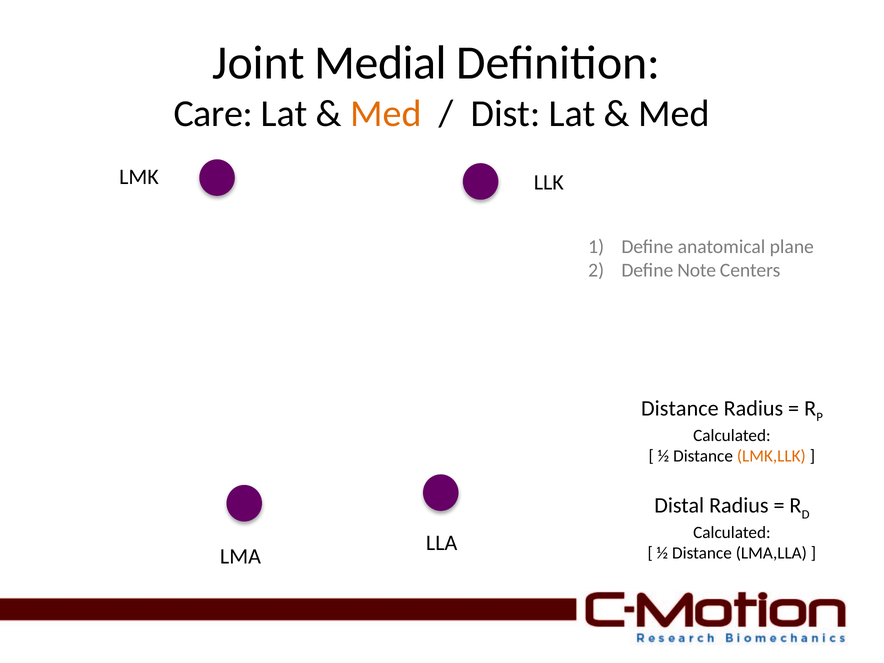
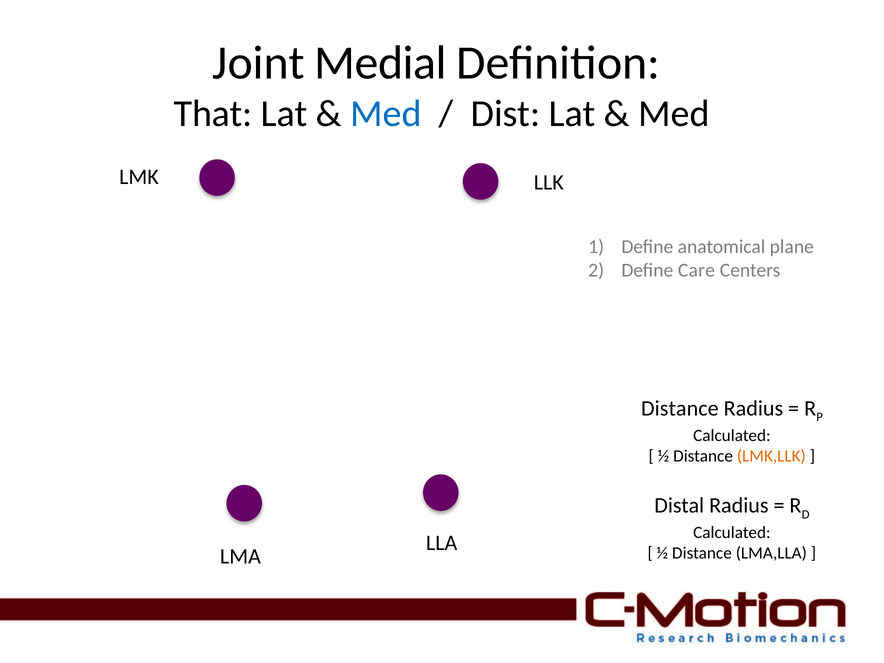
Care: Care -> That
Med at (386, 114) colour: orange -> blue
Note: Note -> Care
